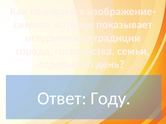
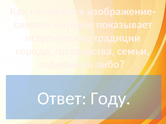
день: день -> либо
